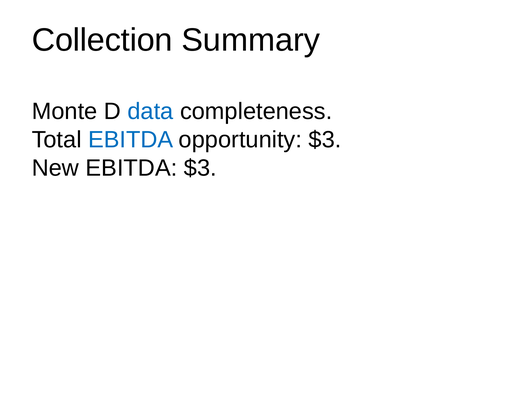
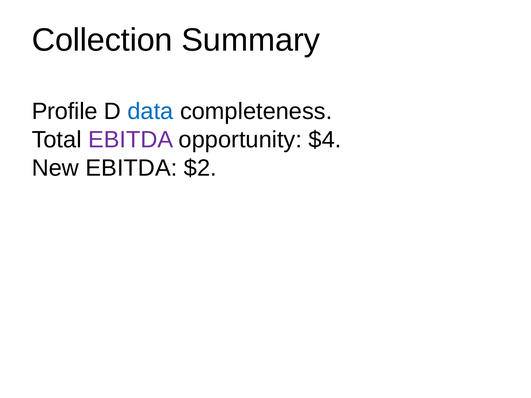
Monte: Monte -> Profile
EBITDA at (131, 140) colour: blue -> purple
opportunity $3: $3 -> $4
EBITDA $3: $3 -> $2
